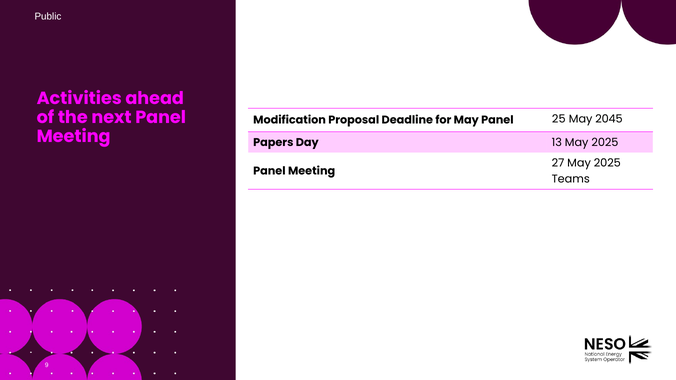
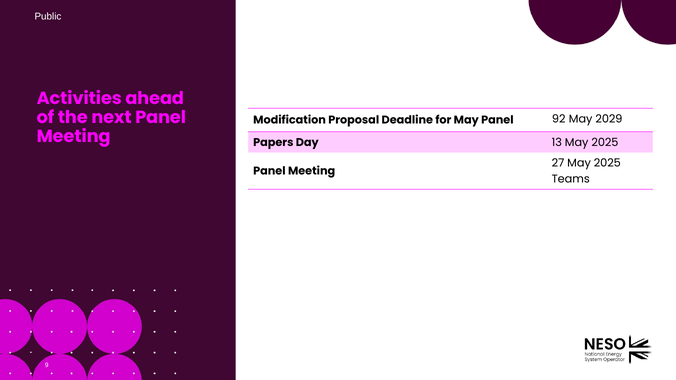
25: 25 -> 92
2045: 2045 -> 2029
